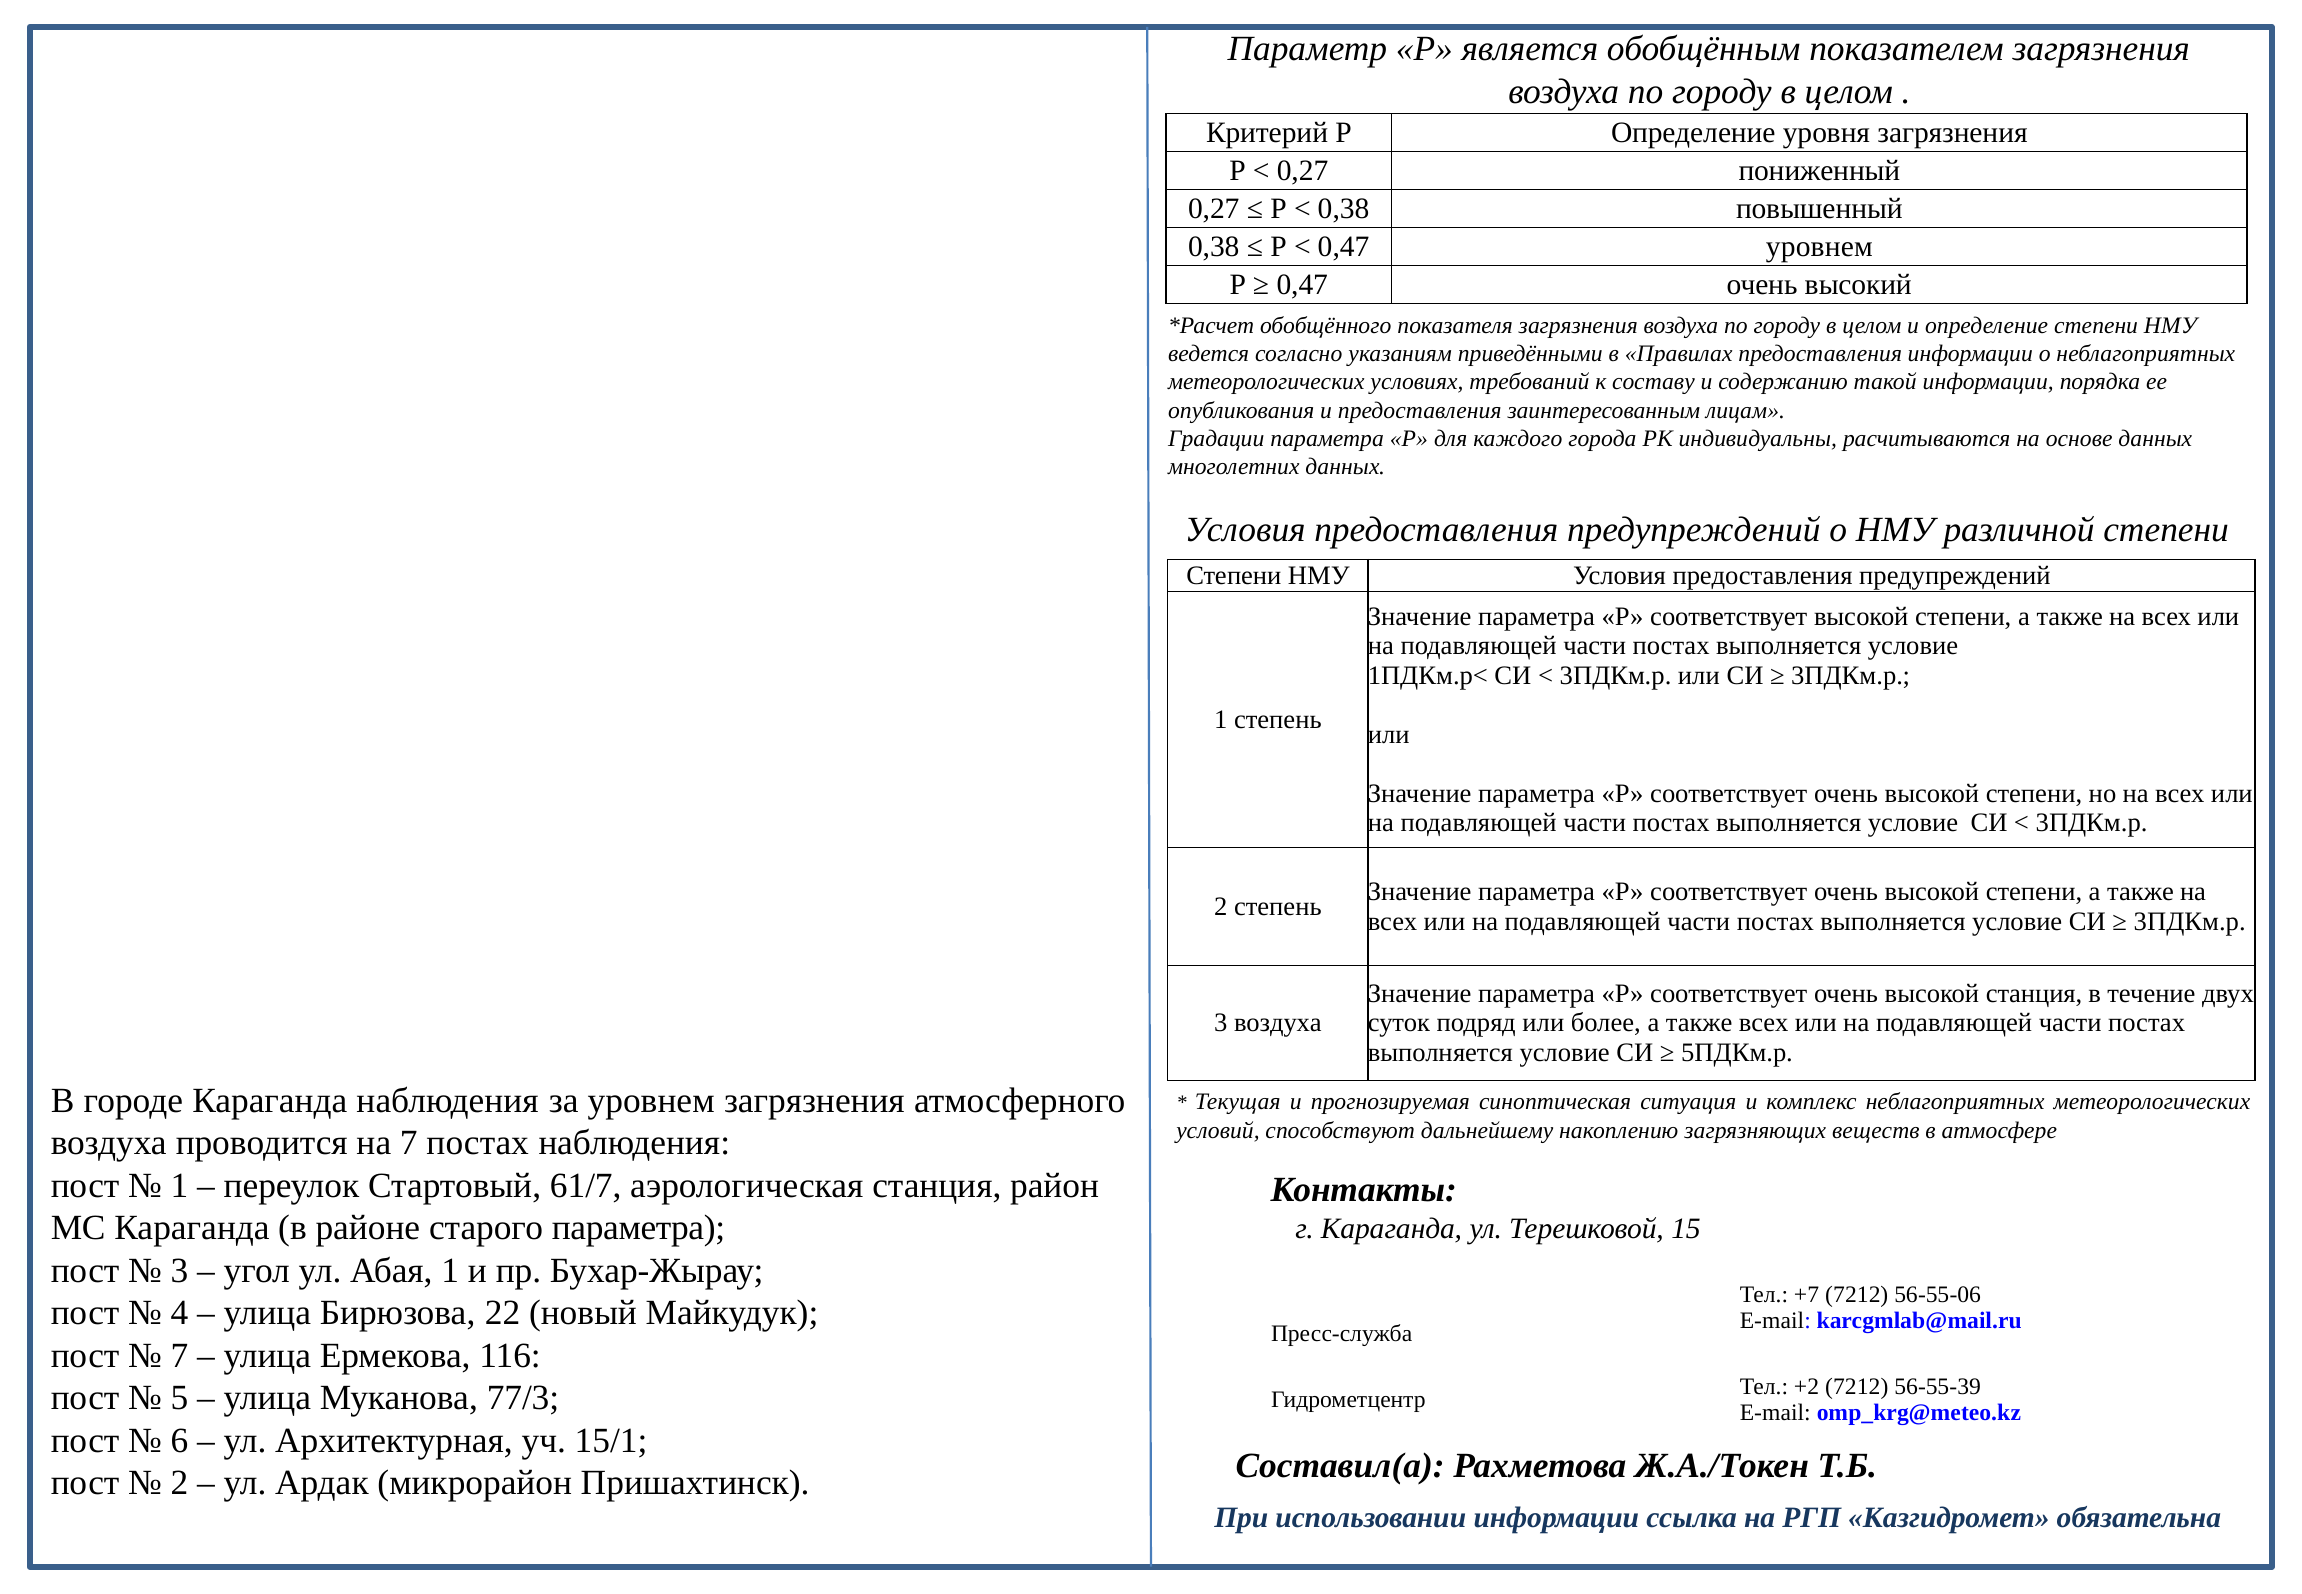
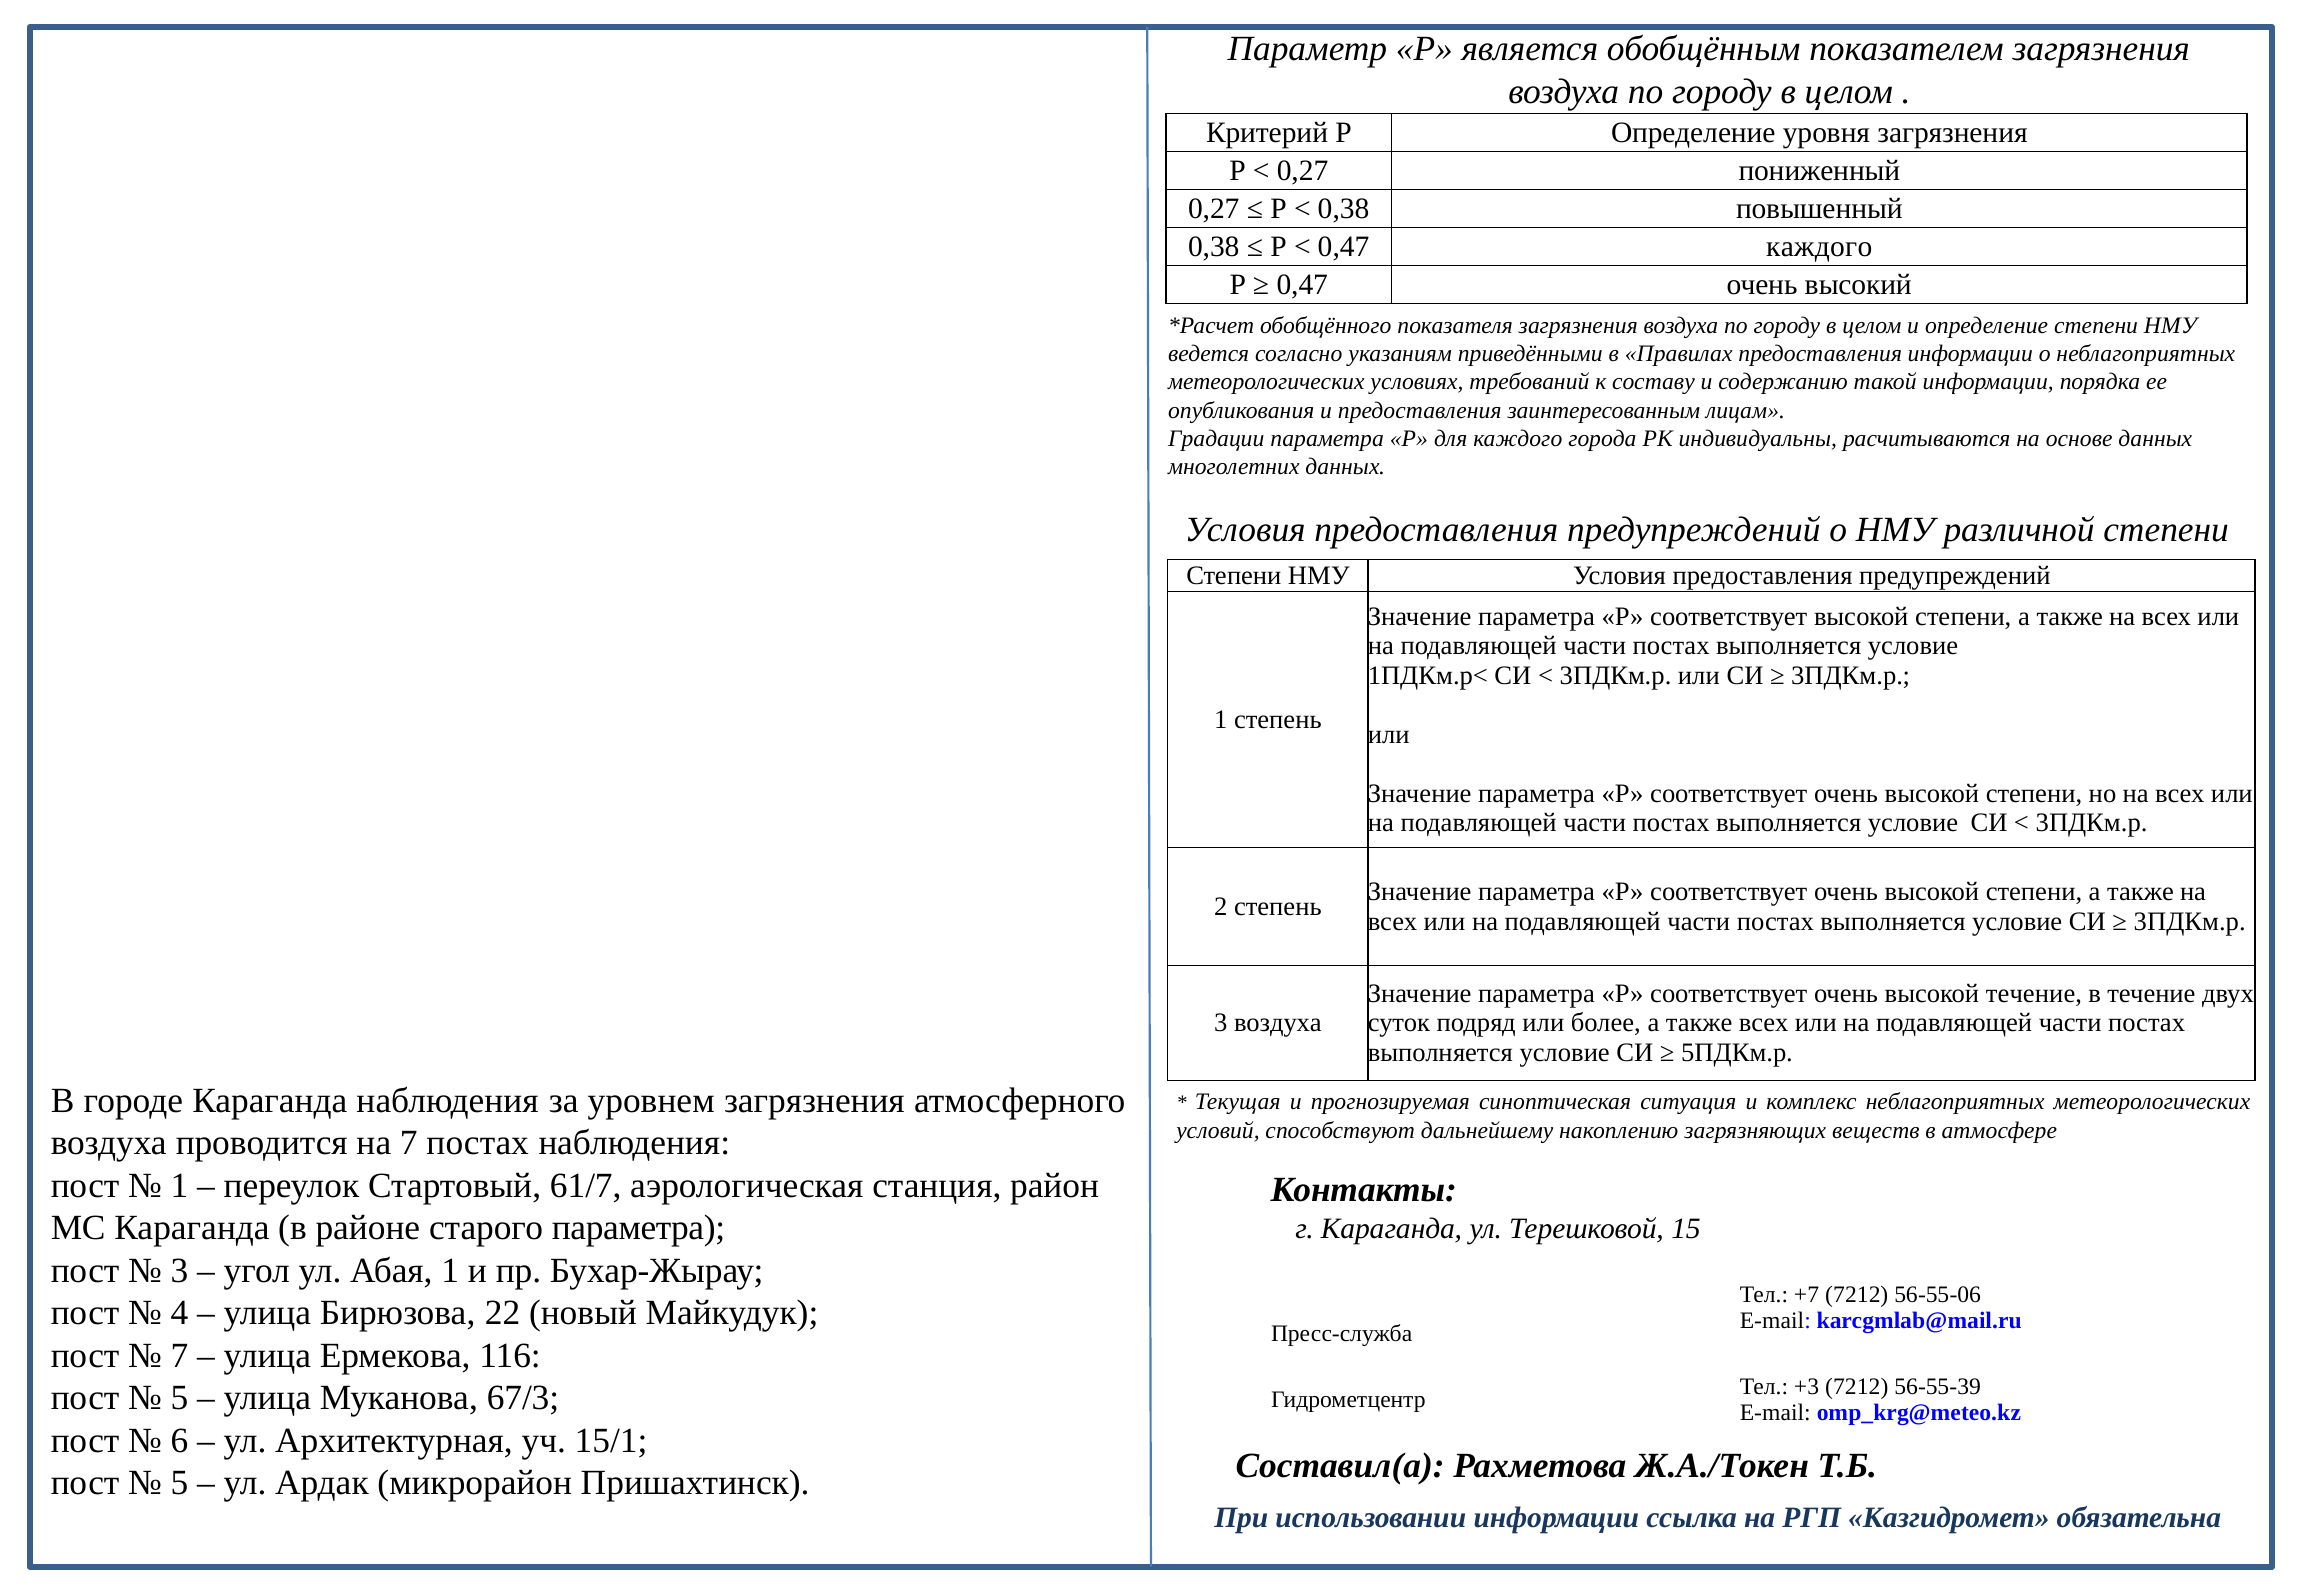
0,47 уровнем: уровнем -> каждого
высокой станция: станция -> течение
+2: +2 -> +3
77/3: 77/3 -> 67/3
2 at (179, 1483): 2 -> 5
